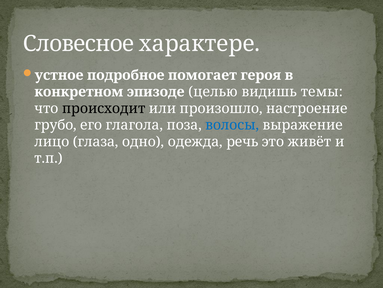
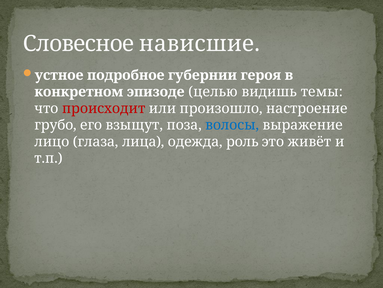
характере: характере -> нависшие
помогает: помогает -> губернии
происходит colour: black -> red
глагола: глагола -> взыщут
одно: одно -> лица
речь: речь -> роль
